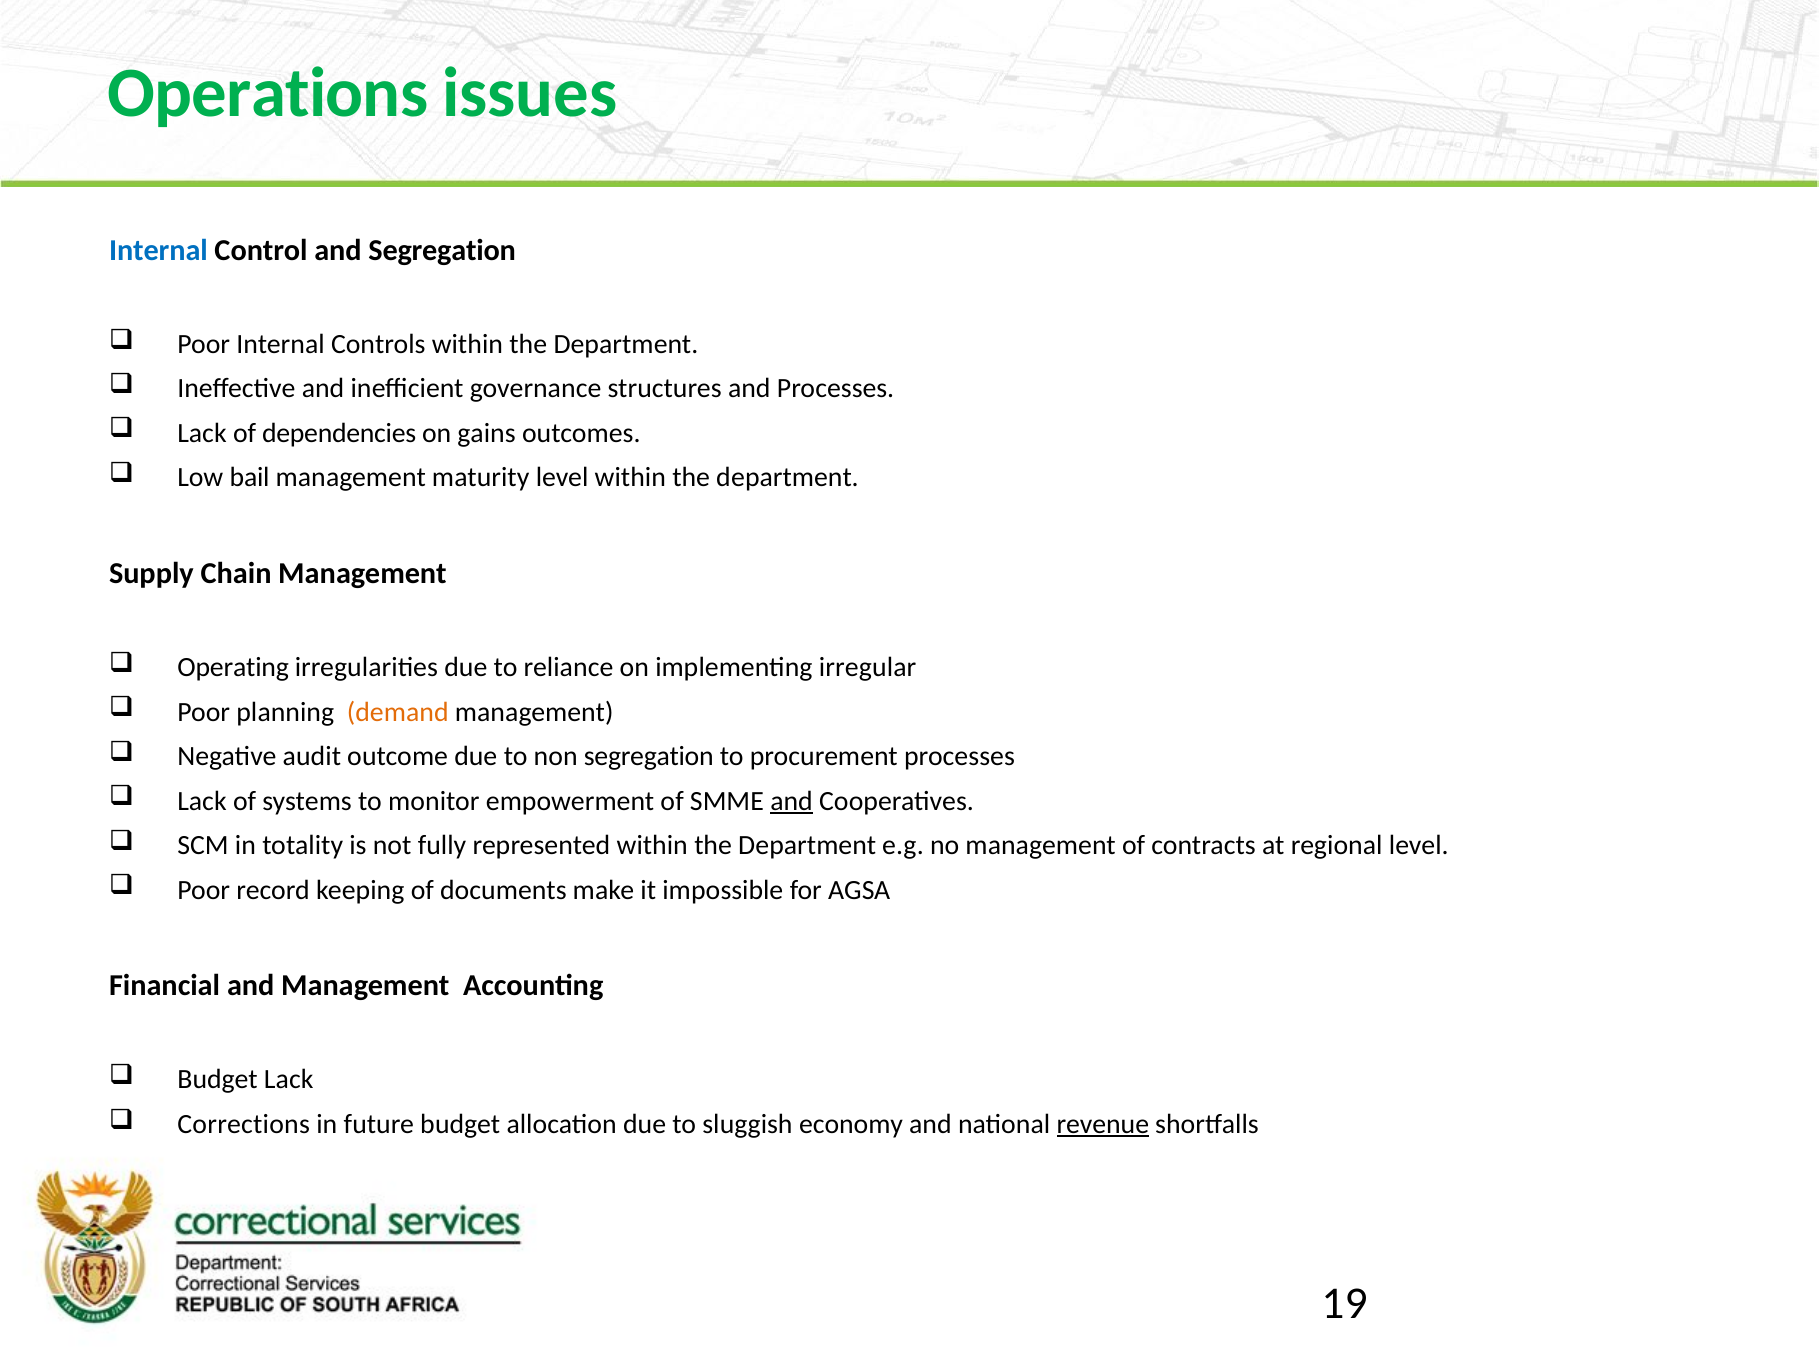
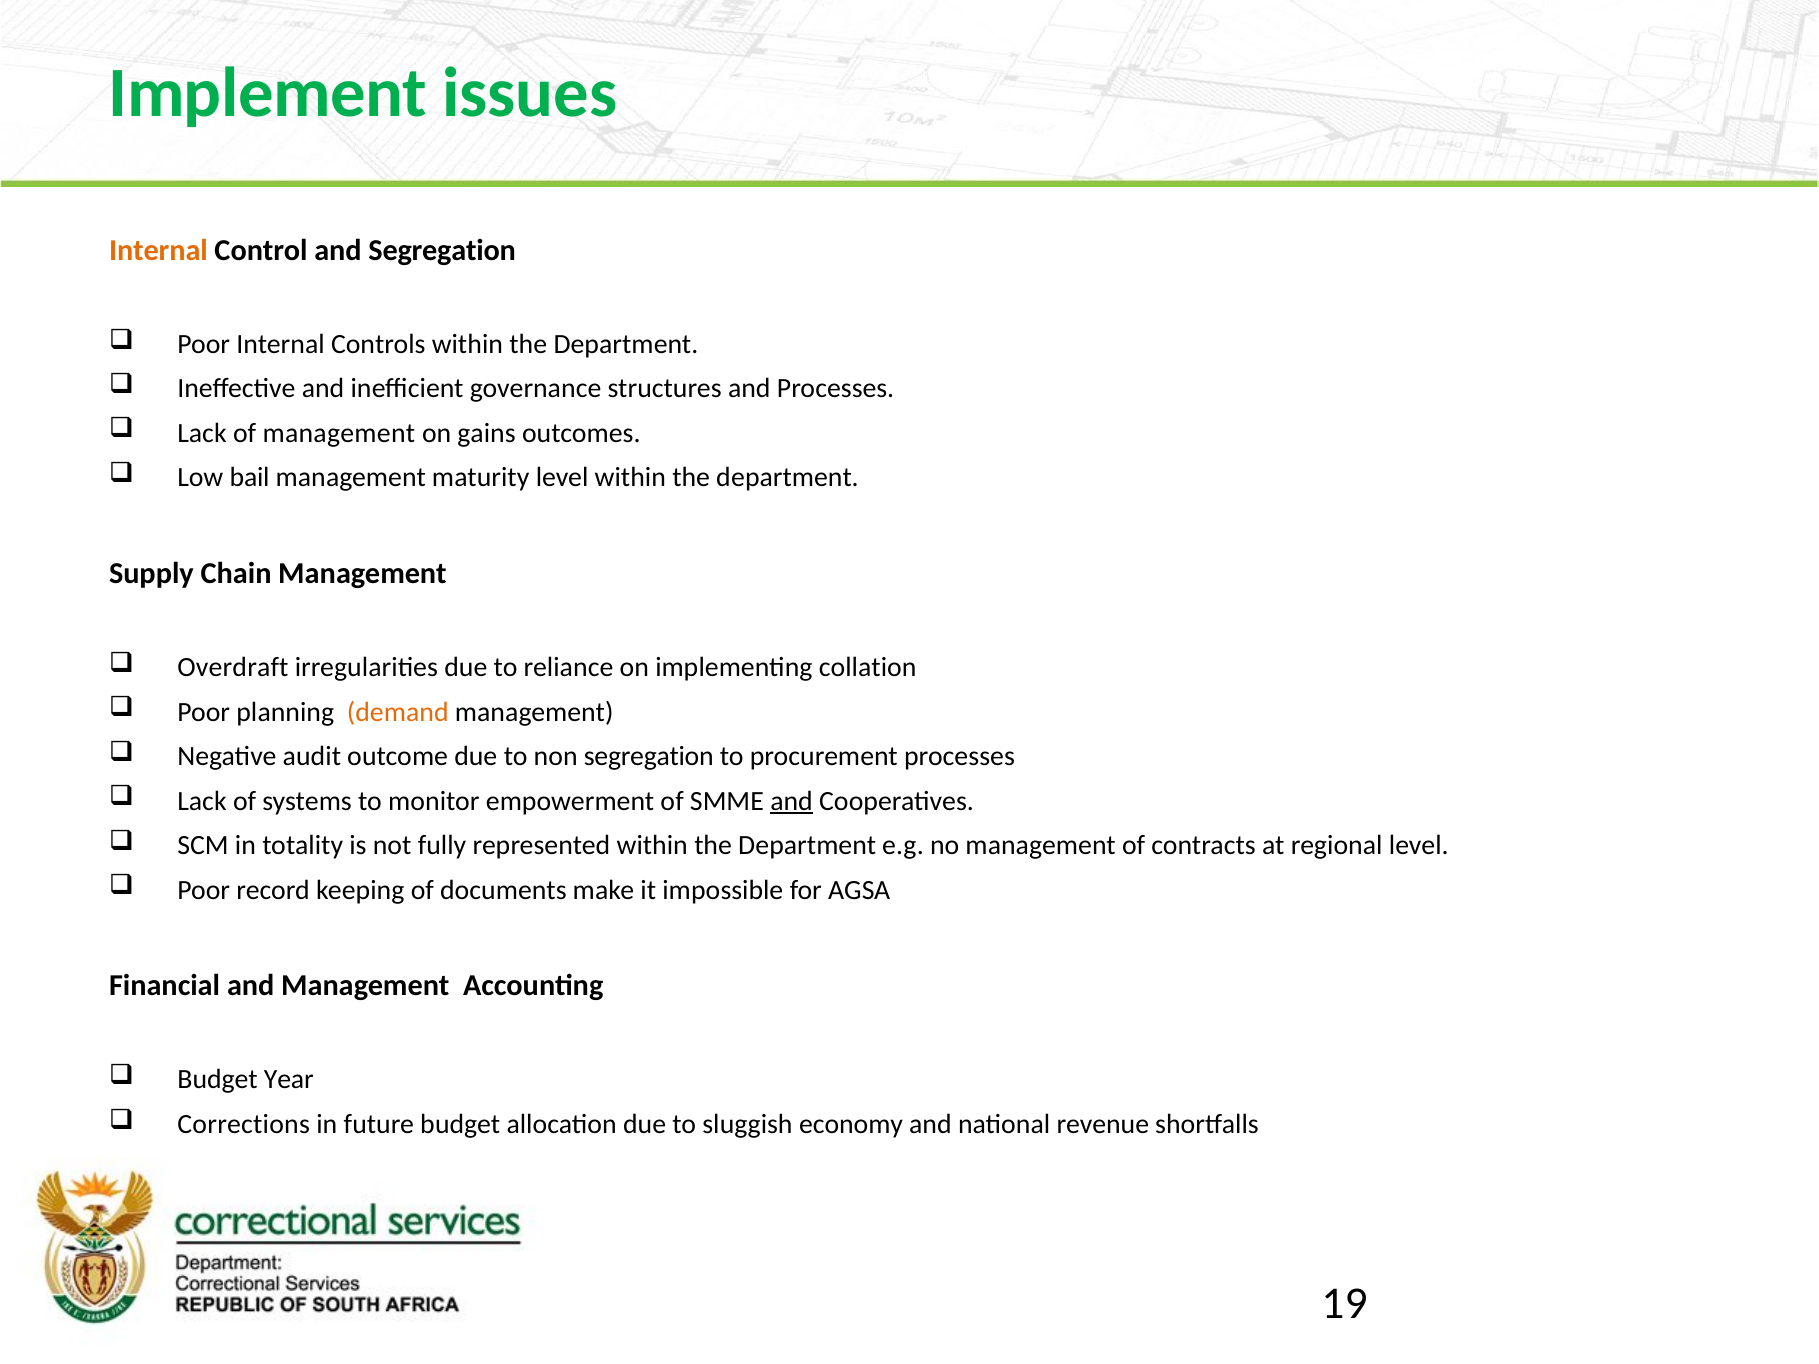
Operations: Operations -> Implement
Internal at (158, 250) colour: blue -> orange
of dependencies: dependencies -> management
Operating: Operating -> Overdraft
irregular: irregular -> collation
Budget Lack: Lack -> Year
revenue underline: present -> none
